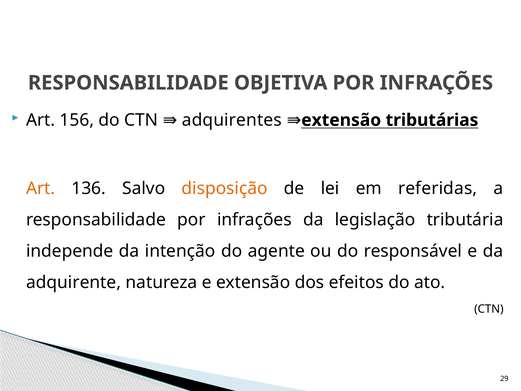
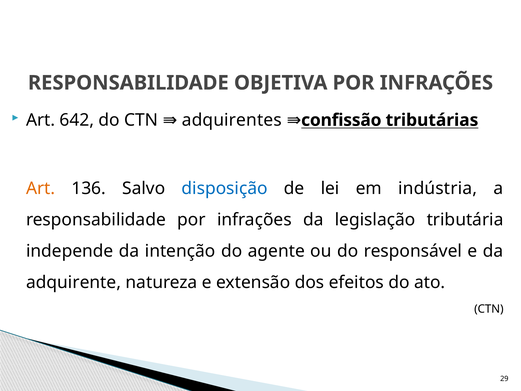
extensão at (341, 120): extensão -> confissão
156: 156 -> 642
disposição colour: orange -> blue
referidas: referidas -> indústria
